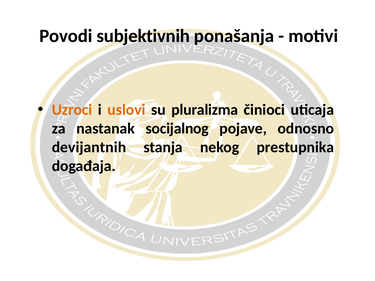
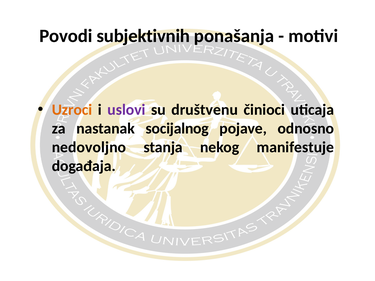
uslovi colour: orange -> purple
pluralizma: pluralizma -> društvenu
devijantnih: devijantnih -> nedovoljno
prestupnika: prestupnika -> manifestuje
